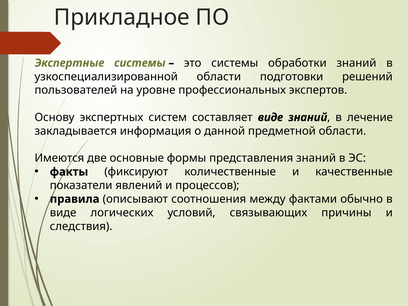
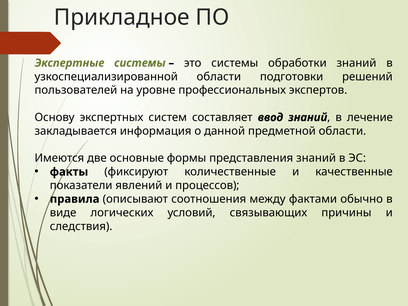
составляет виде: виде -> ввод
